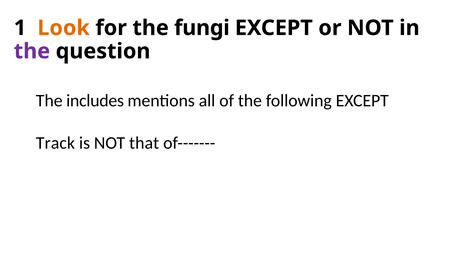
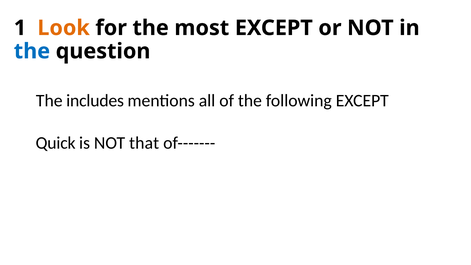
fungi: fungi -> most
the at (32, 51) colour: purple -> blue
Track: Track -> Quick
